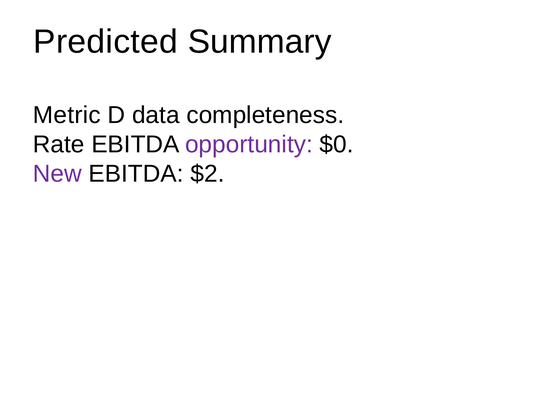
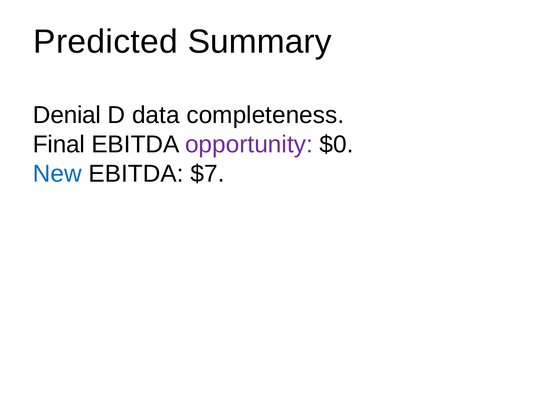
Metric: Metric -> Denial
Rate: Rate -> Final
New colour: purple -> blue
$2: $2 -> $7
